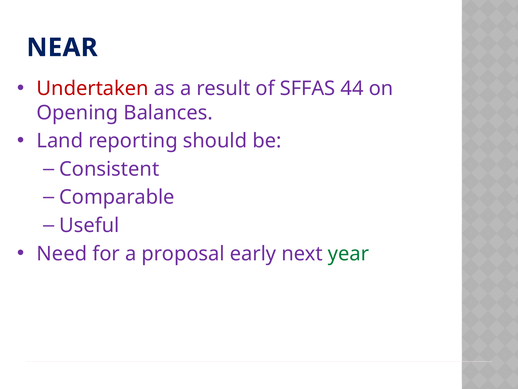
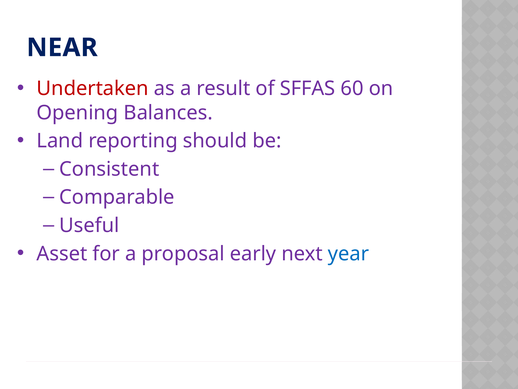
44: 44 -> 60
Need: Need -> Asset
year colour: green -> blue
